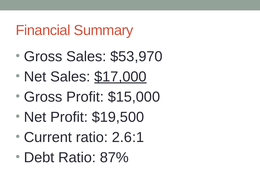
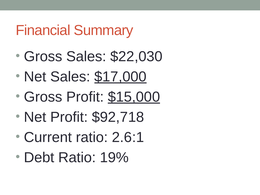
$53,970: $53,970 -> $22,030
$15,000 underline: none -> present
$19,500: $19,500 -> $92,718
87%: 87% -> 19%
